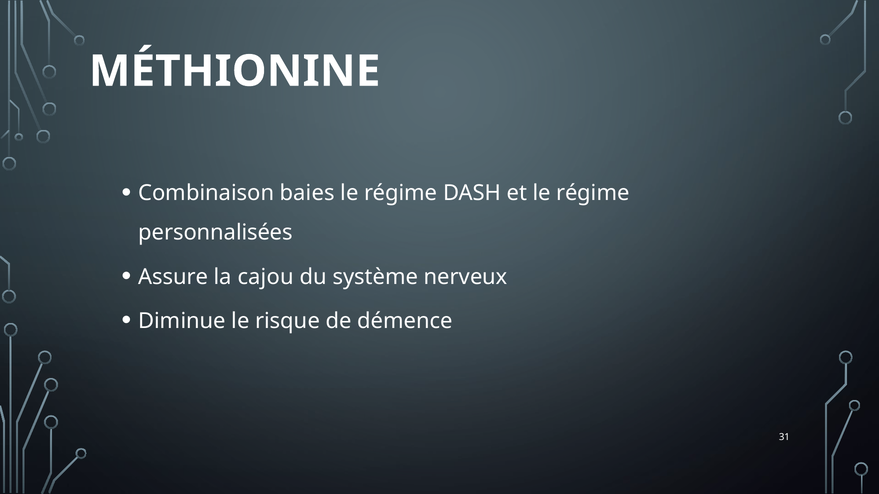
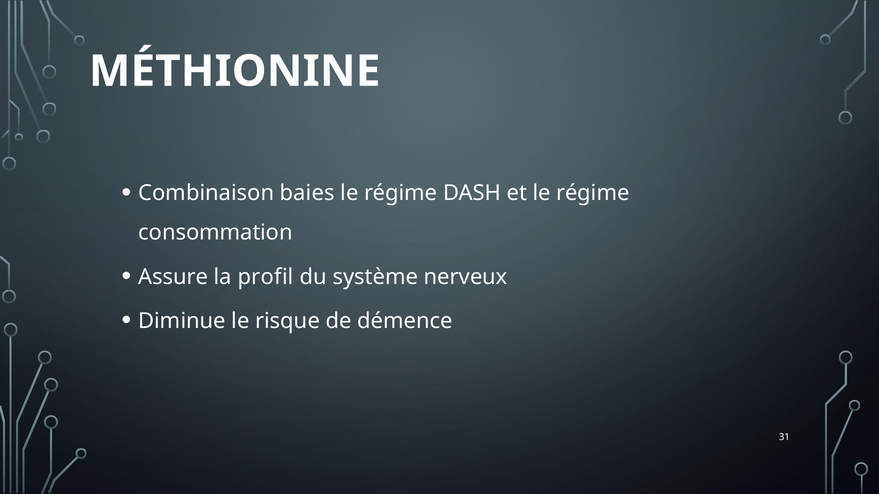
personnalisées: personnalisées -> consommation
cajou: cajou -> profil
